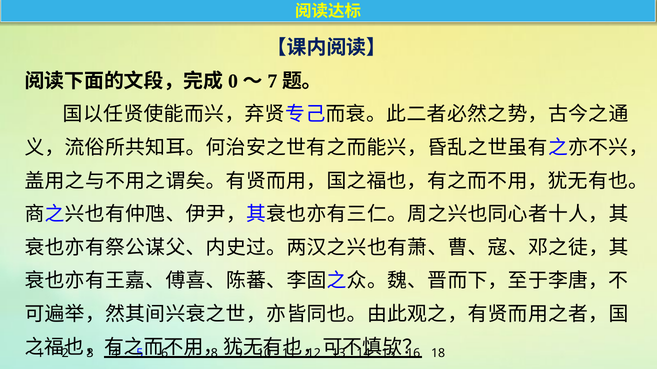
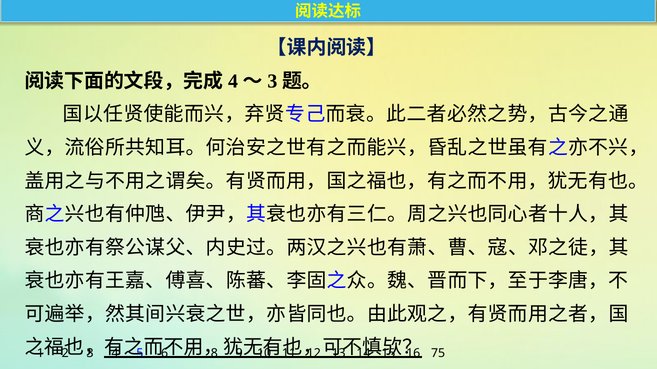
0 at (233, 81): 0 -> 4
7 at (272, 81): 7 -> 3
18: 18 -> 75
